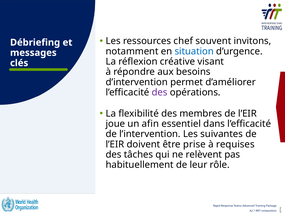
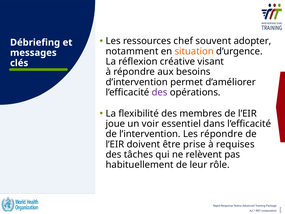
invitons: invitons -> adopter
situation colour: blue -> orange
afin: afin -> voir
Les suivantes: suivantes -> répondre
